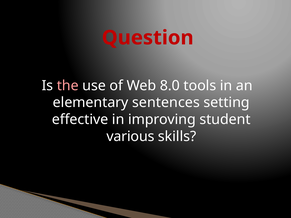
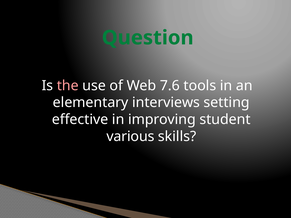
Question colour: red -> green
8.0: 8.0 -> 7.6
sentences: sentences -> interviews
